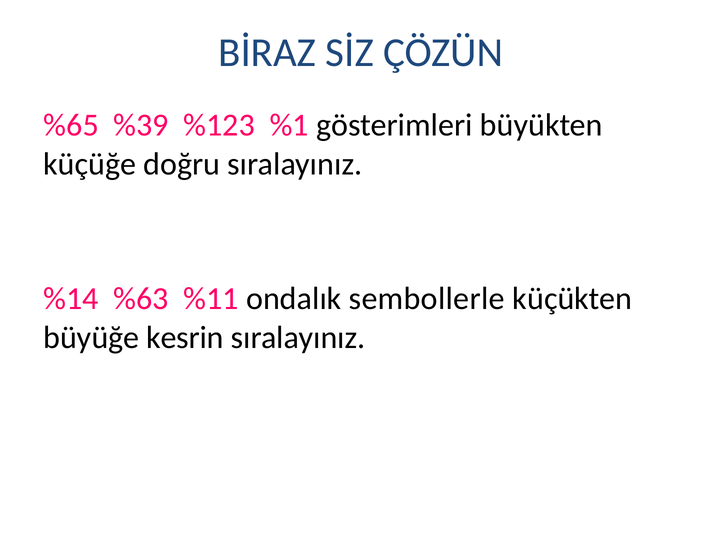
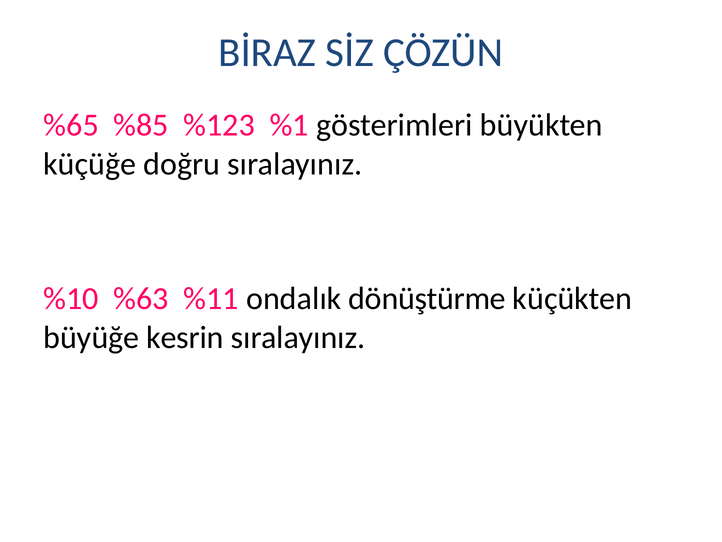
%39: %39 -> %85
%14: %14 -> %10
sembollerle: sembollerle -> dönüştürme
